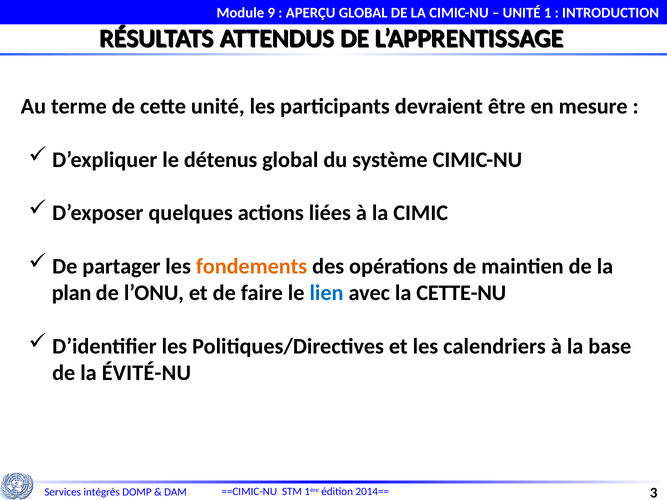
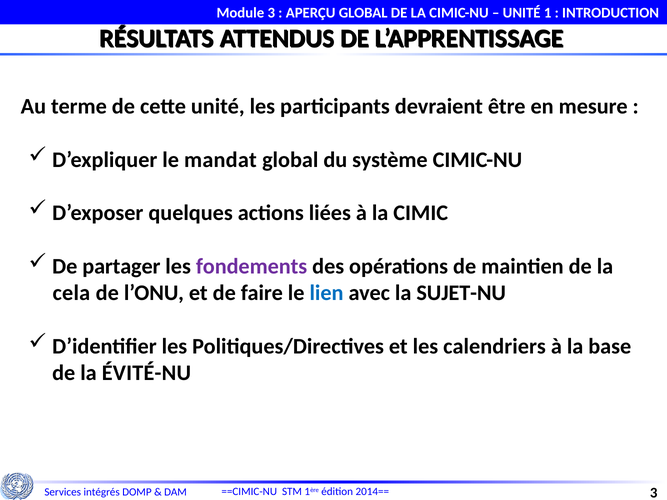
Module 9: 9 -> 3
détenus: détenus -> mandat
fondements colour: orange -> purple
plan: plan -> cela
CETTE-NU: CETTE-NU -> SUJET-NU
